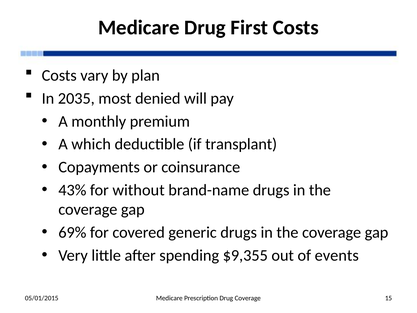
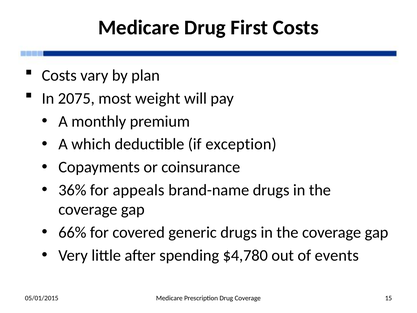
2035: 2035 -> 2075
denied: denied -> weight
transplant: transplant -> exception
43%: 43% -> 36%
without: without -> appeals
69%: 69% -> 66%
$9,355: $9,355 -> $4,780
